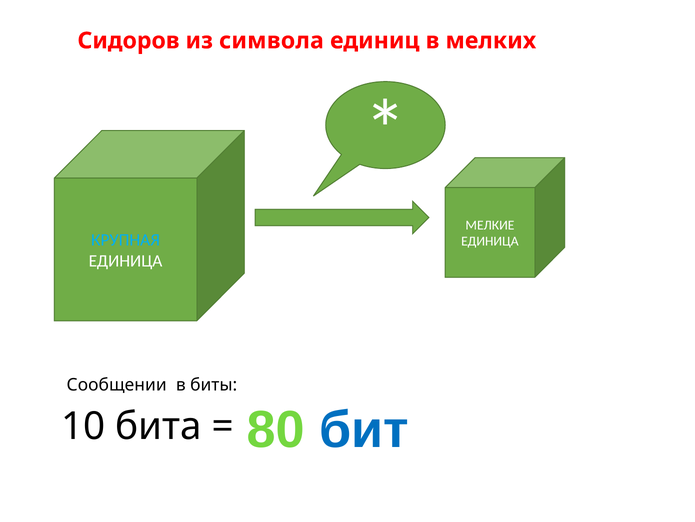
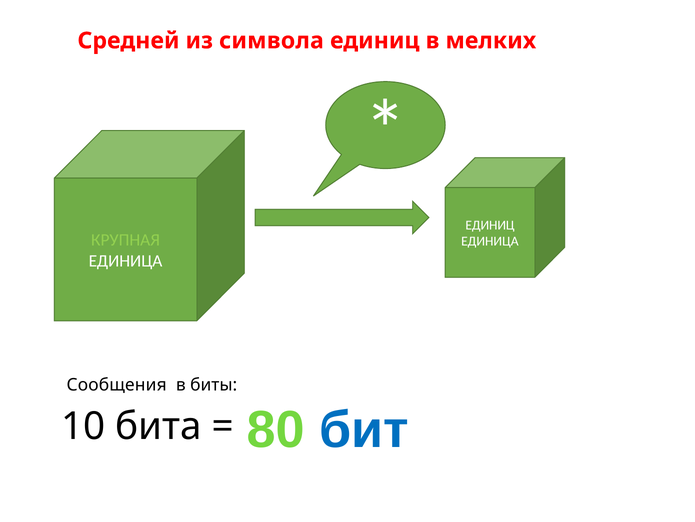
Сидоров: Сидоров -> Средней
МЕЛКИЕ at (490, 225): МЕЛКИЕ -> ЕДИНИЦ
КРУПНАЯ colour: light blue -> light green
Сообщении: Сообщении -> Сообщения
